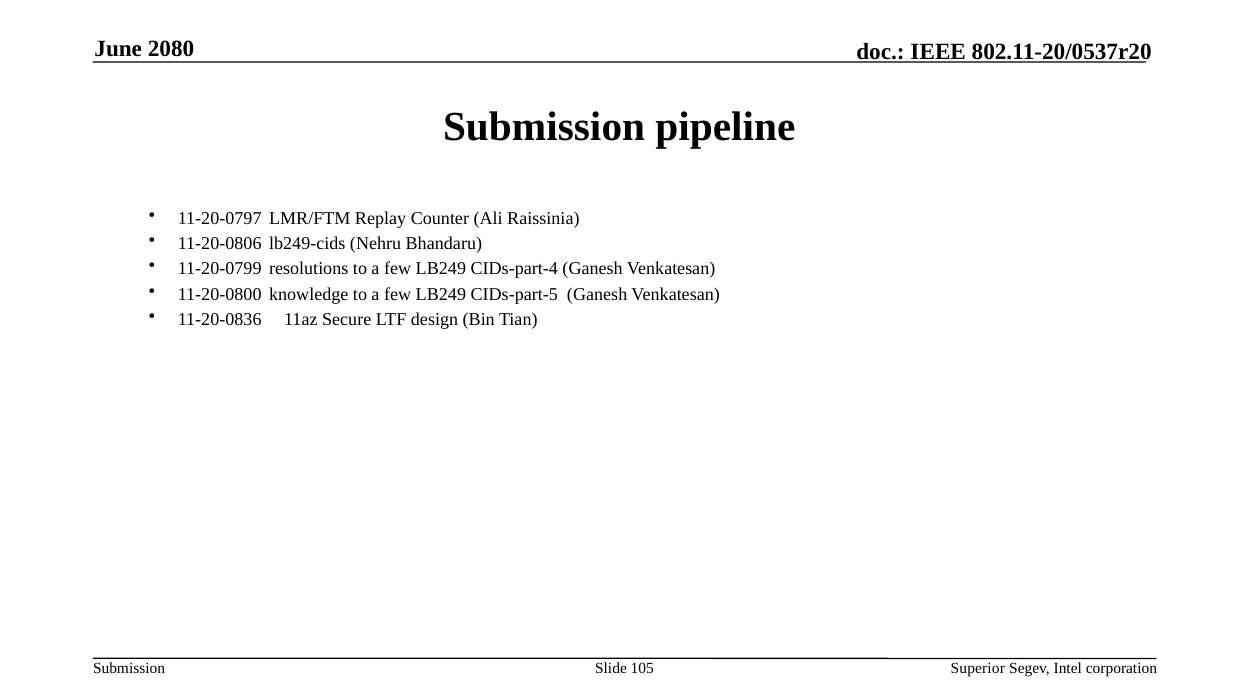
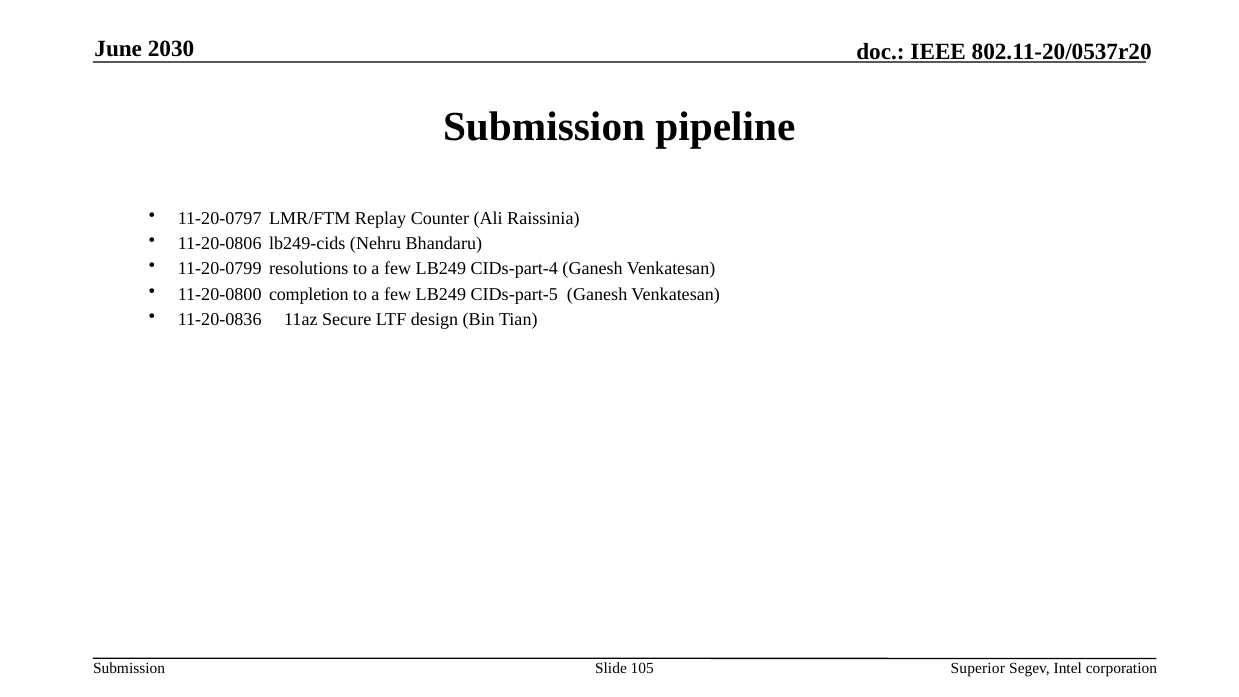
2080: 2080 -> 2030
knowledge: knowledge -> completion
